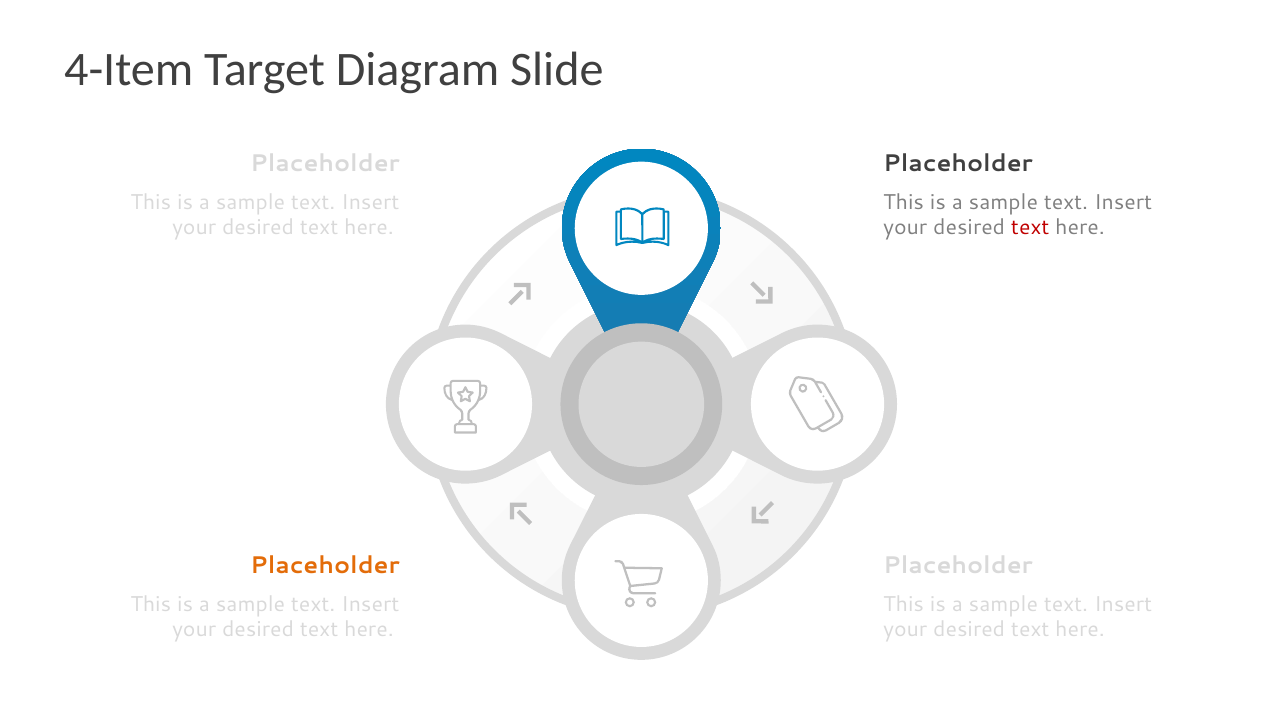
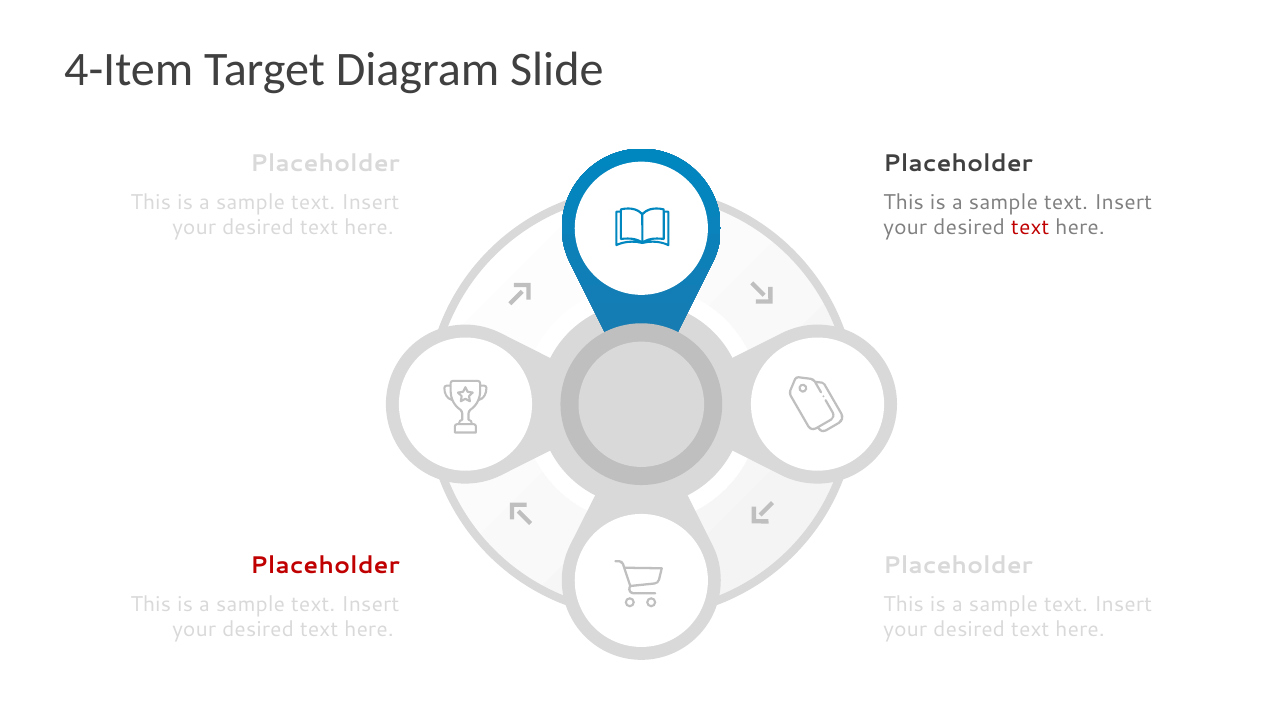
Placeholder at (325, 566) colour: orange -> red
